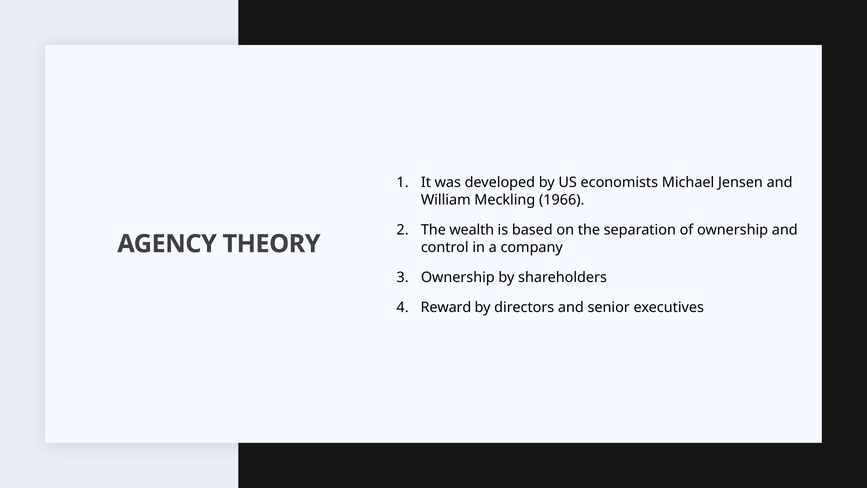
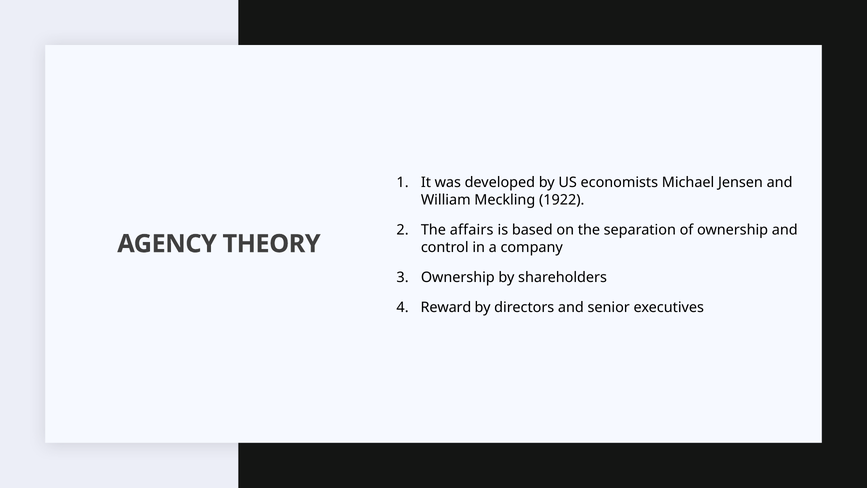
1966: 1966 -> 1922
wealth: wealth -> affairs
